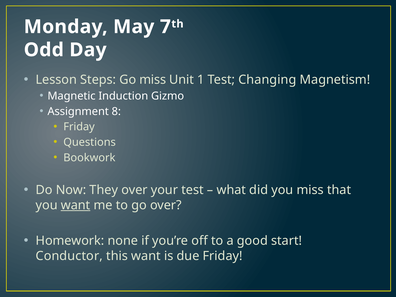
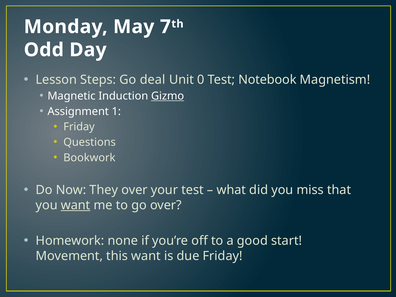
Go miss: miss -> deal
1: 1 -> 0
Changing: Changing -> Notebook
Gizmo underline: none -> present
8: 8 -> 1
Conductor: Conductor -> Movement
